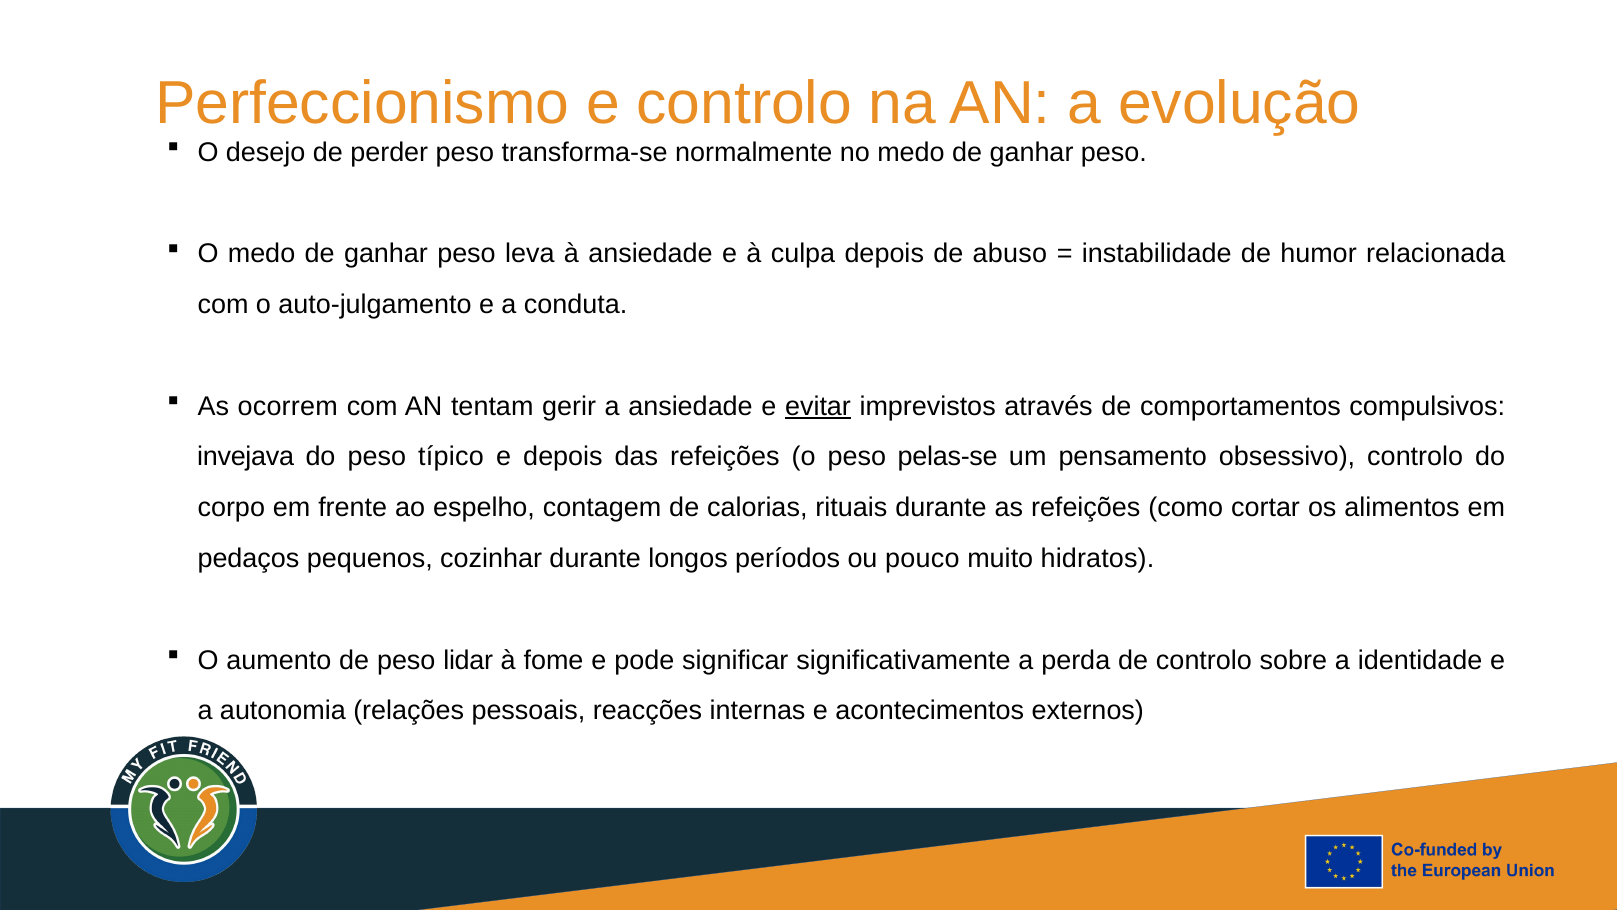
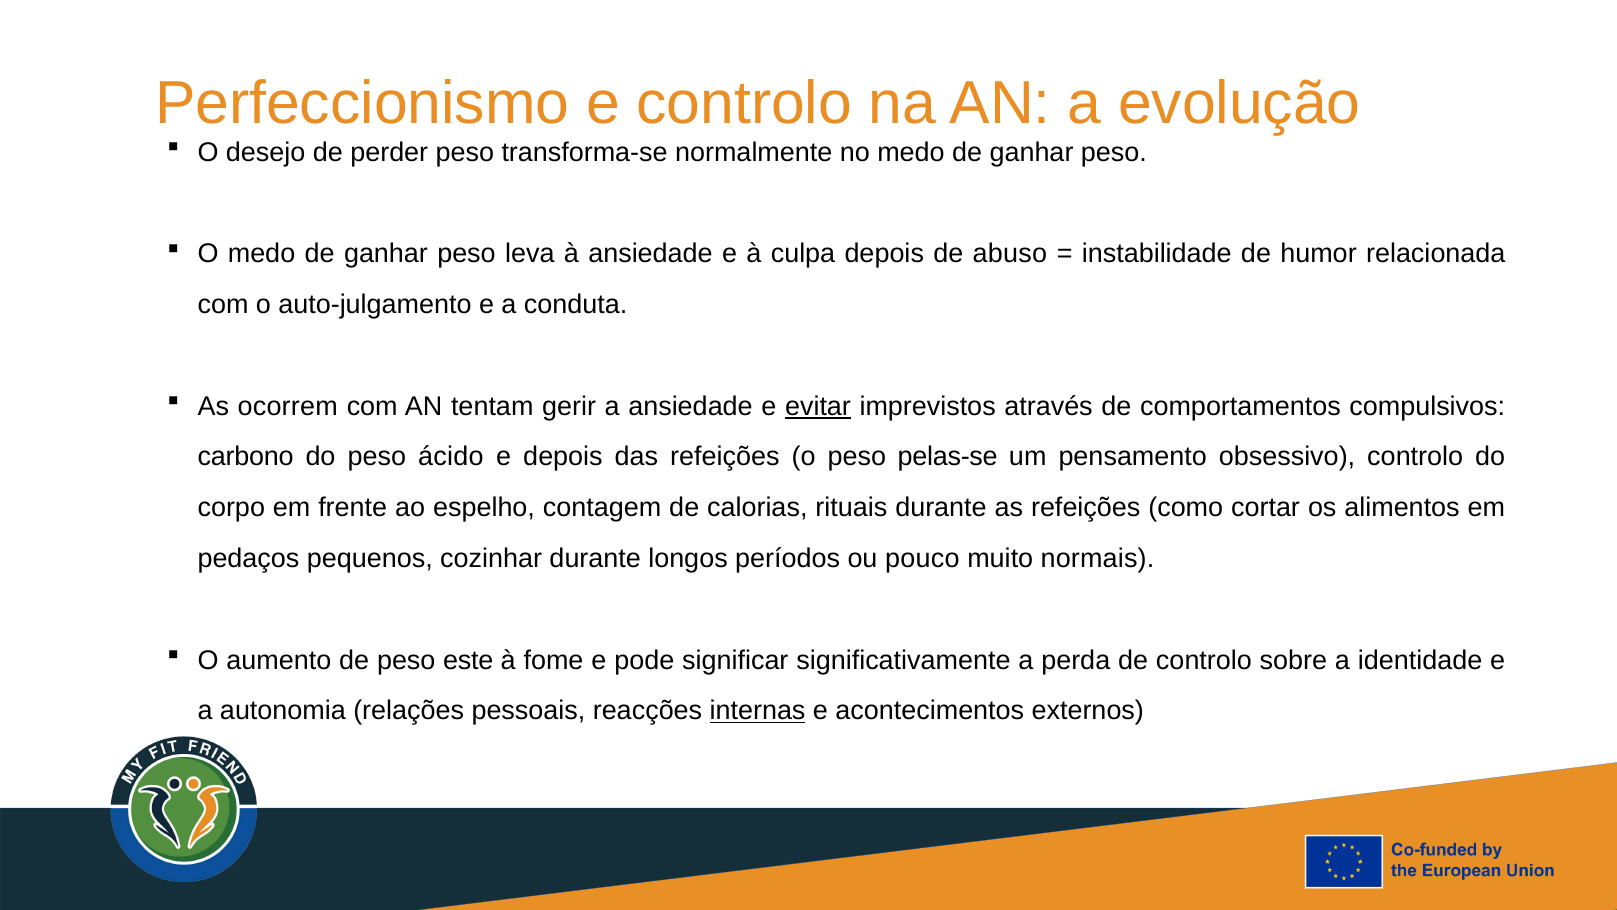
invejava: invejava -> carbono
típico: típico -> ácido
hidratos: hidratos -> normais
lidar: lidar -> este
internas underline: none -> present
